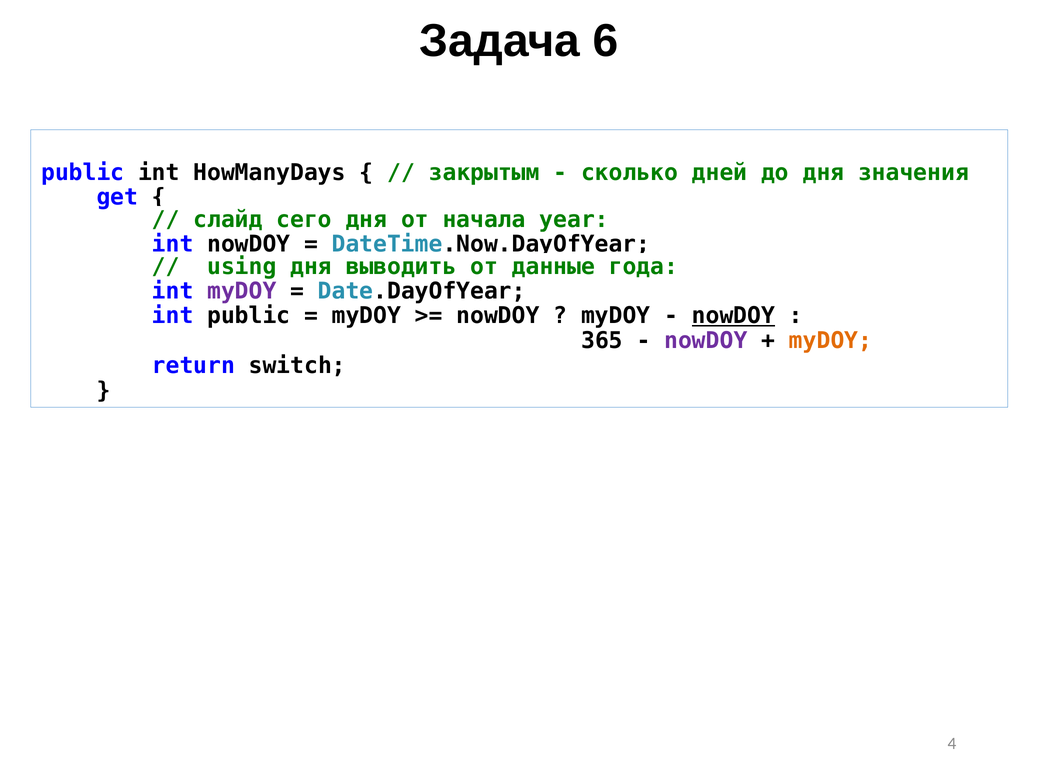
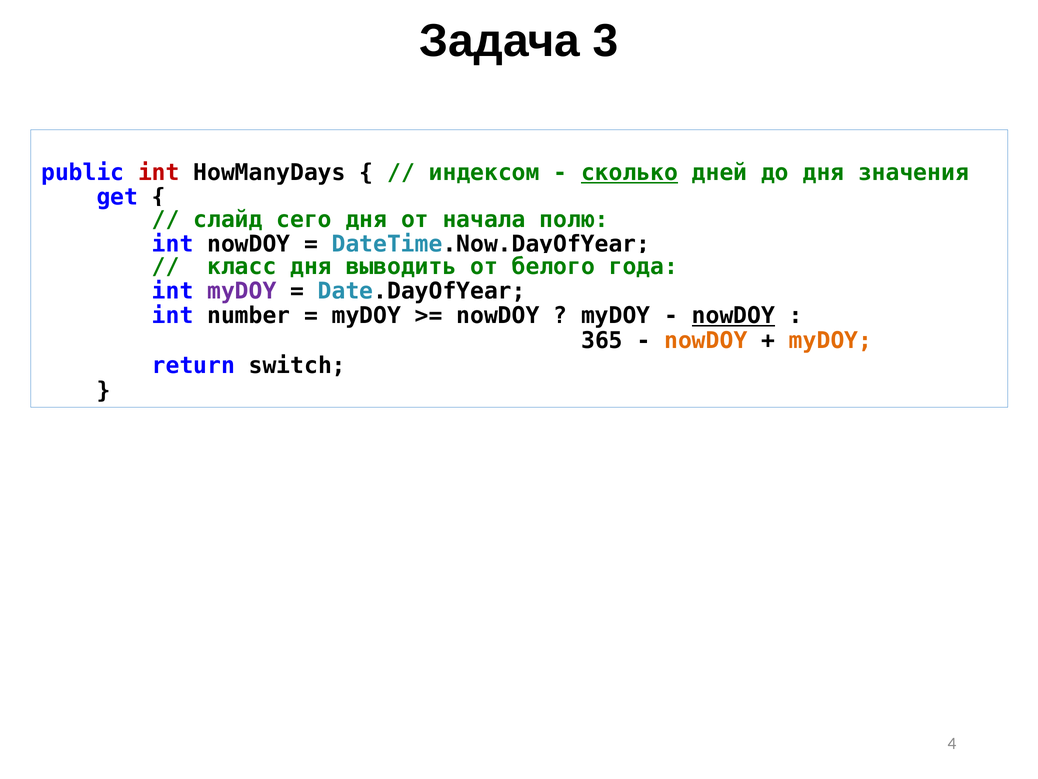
6: 6 -> 3
int at (159, 173) colour: black -> red
закрытым: закрытым -> индексом
сколько underline: none -> present
year: year -> полю
using: using -> класс
данные: данные -> белого
int public: public -> number
nowDOY at (706, 341) colour: purple -> orange
